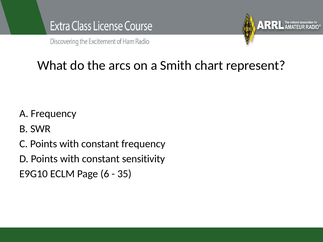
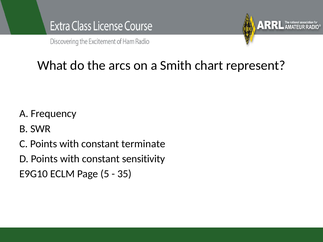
constant frequency: frequency -> terminate
6: 6 -> 5
